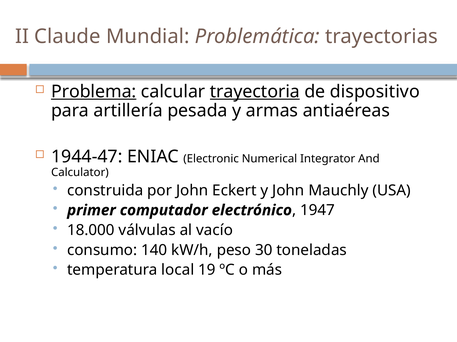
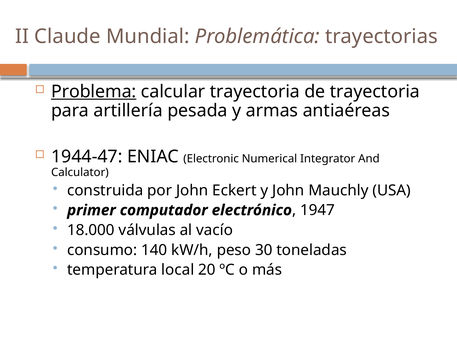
trayectoria at (255, 92) underline: present -> none
de dispositivo: dispositivo -> trayectoria
19: 19 -> 20
